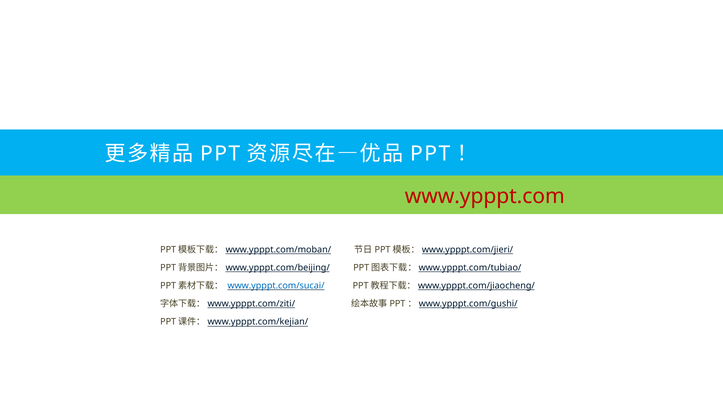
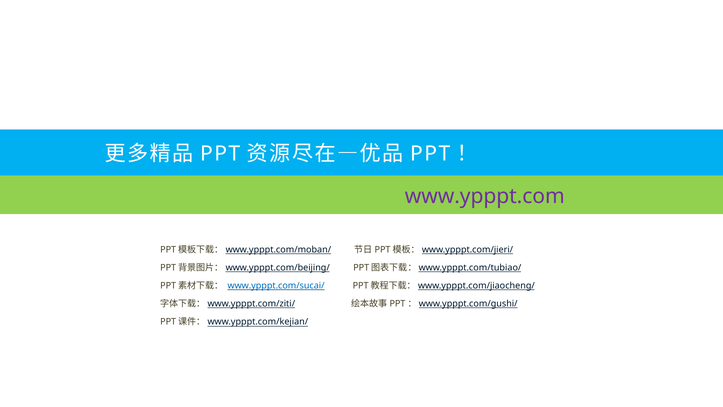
www.ypppt.com colour: red -> purple
